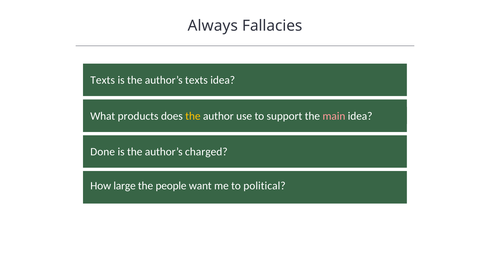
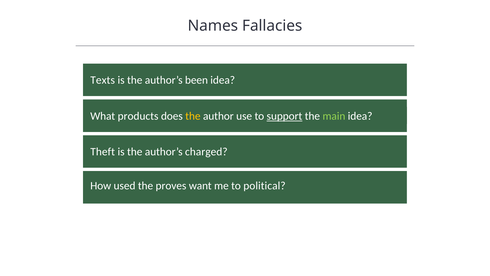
Always: Always -> Names
author’s texts: texts -> been
support underline: none -> present
main colour: pink -> light green
Done: Done -> Theft
large: large -> used
people: people -> proves
